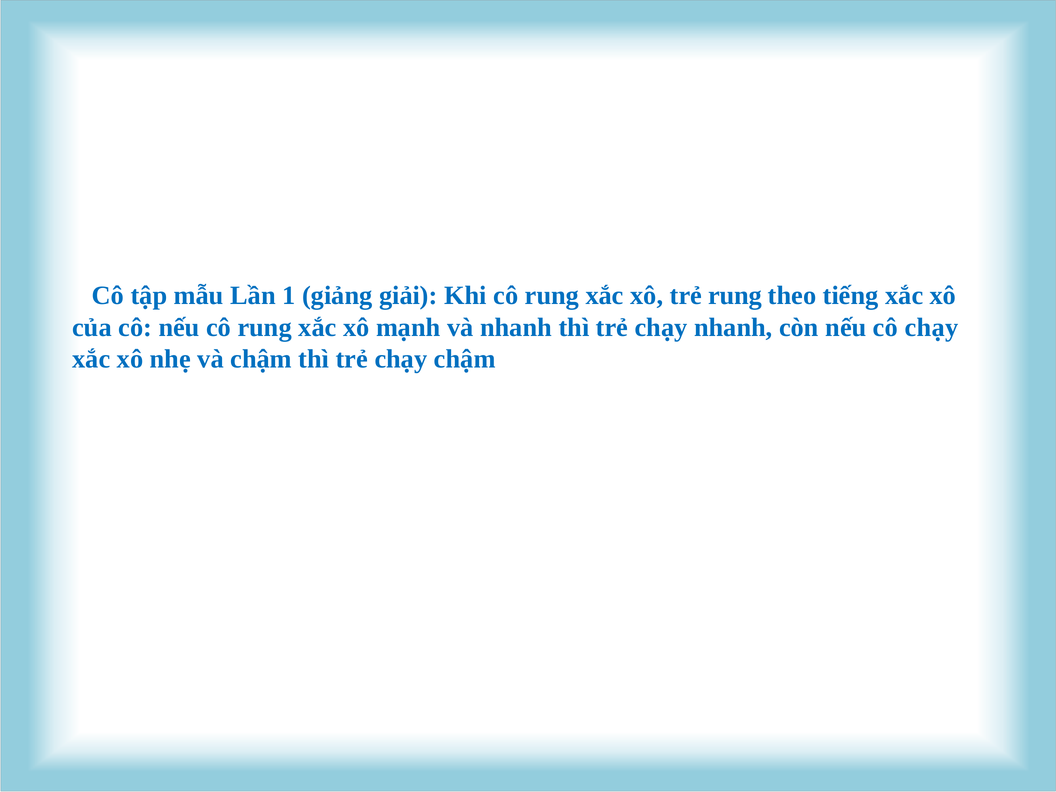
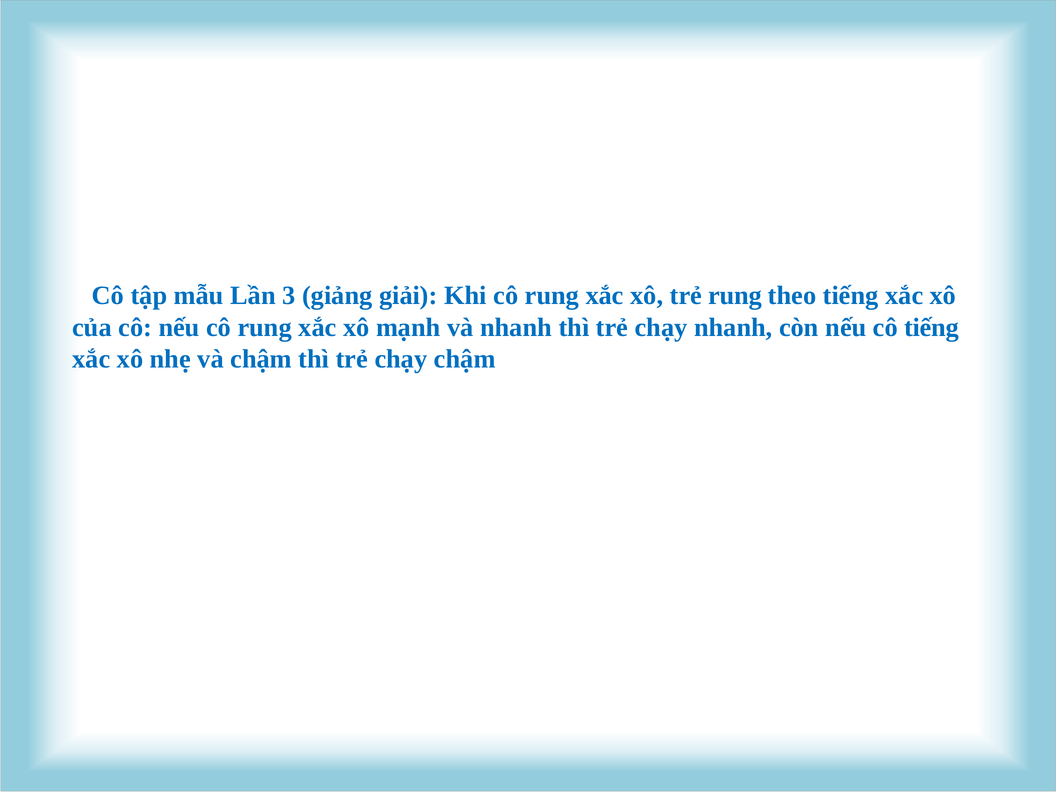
1: 1 -> 3
cô chạy: chạy -> tiếng
